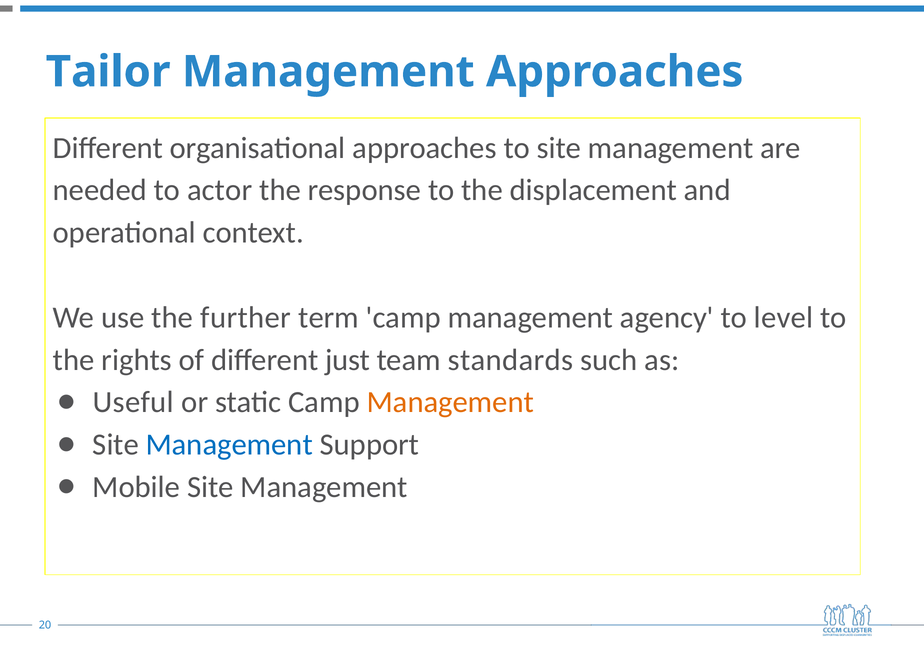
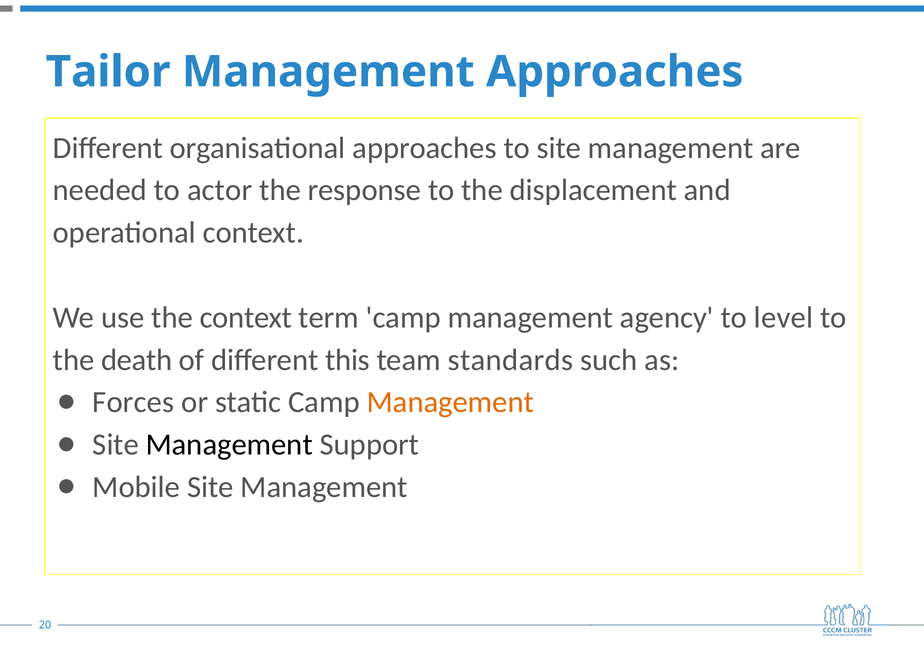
the further: further -> context
rights: rights -> death
just: just -> this
Useful: Useful -> Forces
Management at (229, 445) colour: blue -> black
